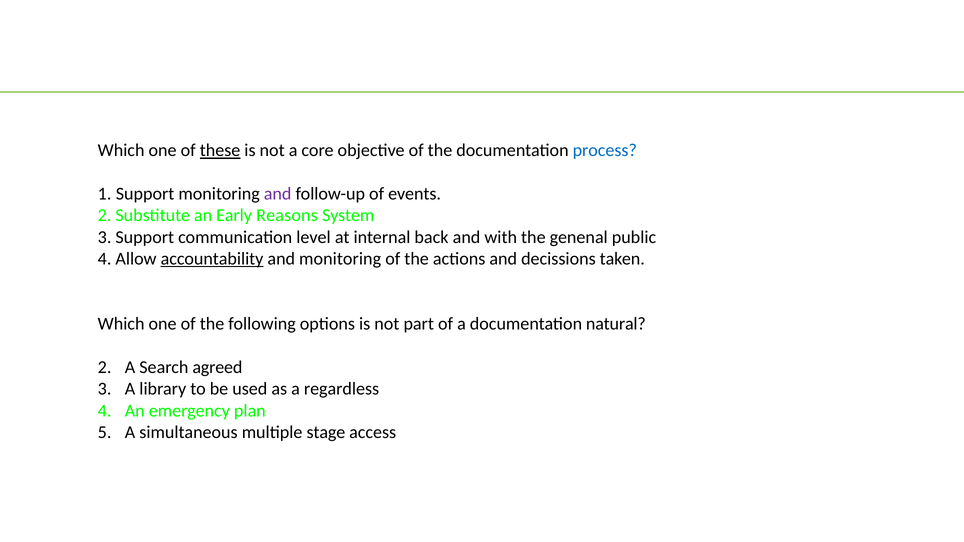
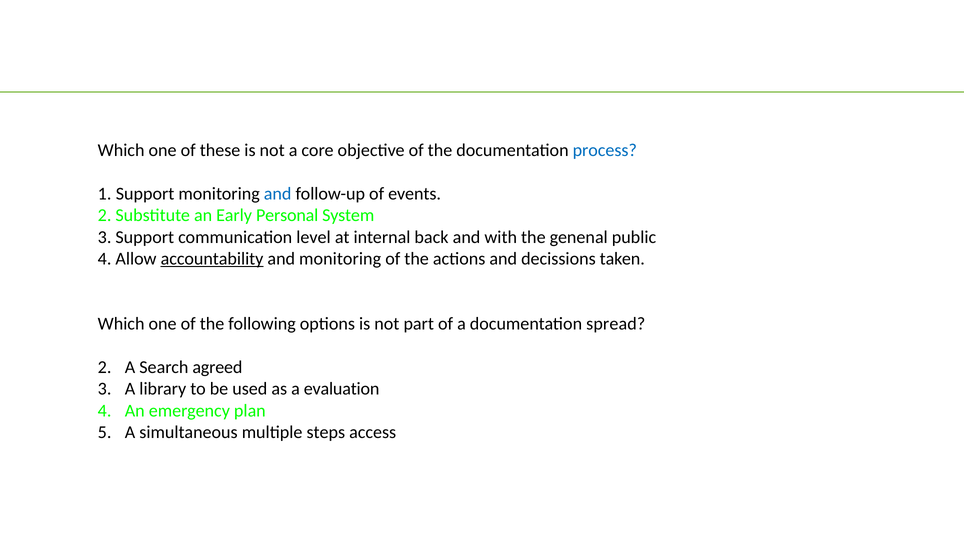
these underline: present -> none
and at (278, 194) colour: purple -> blue
Reasons: Reasons -> Personal
natural: natural -> spread
regardless: regardless -> evaluation
stage: stage -> steps
